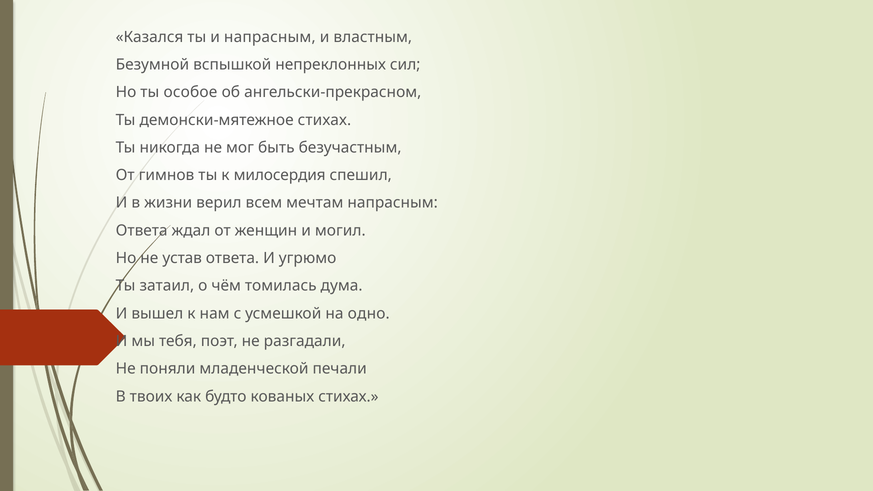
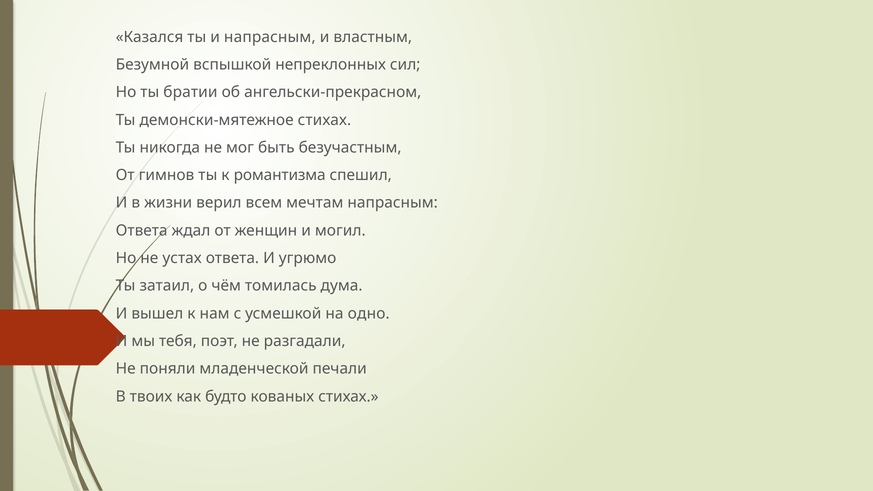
особое: особое -> братии
милосердия: милосердия -> романтизма
устав: устав -> устах
